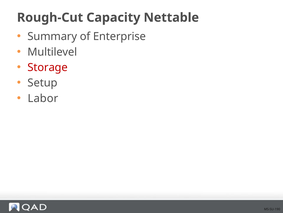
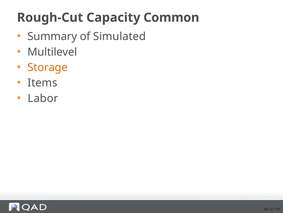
Nettable: Nettable -> Common
Enterprise: Enterprise -> Simulated
Storage colour: red -> orange
Setup: Setup -> Items
